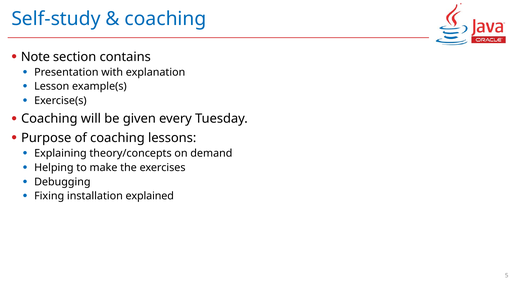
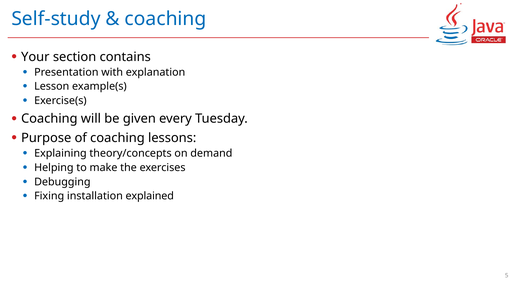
Note: Note -> Your
